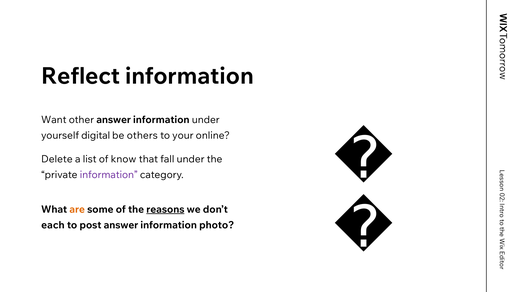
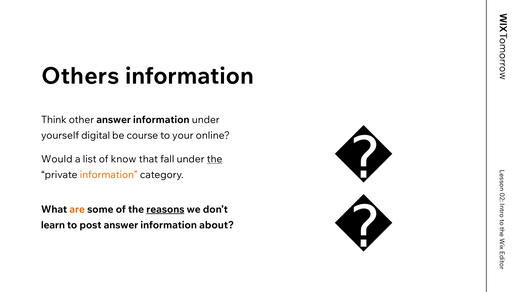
Reflect: Reflect -> Others
Want: Want -> Think
others: others -> course
Delete: Delete -> Would
the at (215, 159) underline: none -> present
information at (109, 175) colour: purple -> orange
each: each -> learn
photo: photo -> about
